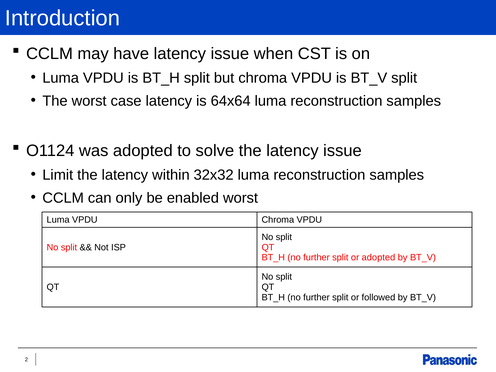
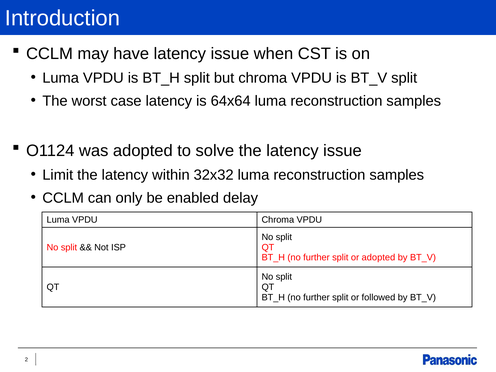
enabled worst: worst -> delay
